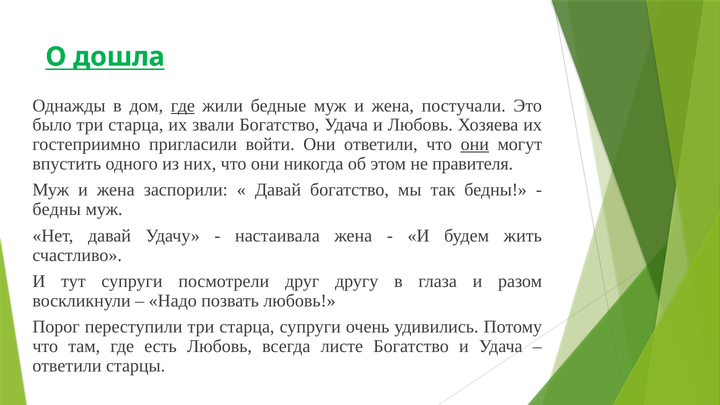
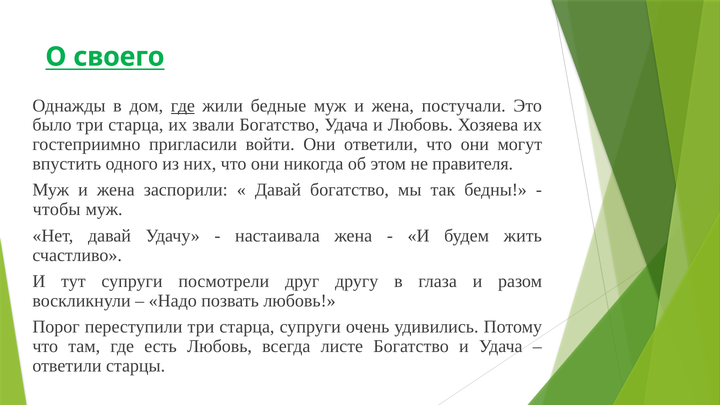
дошла: дошла -> своего
они at (475, 144) underline: present -> none
бедны at (57, 209): бедны -> чтобы
